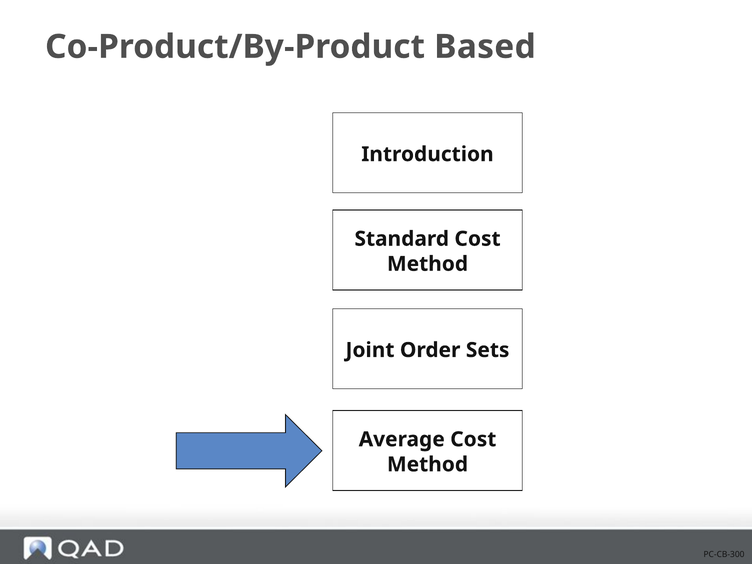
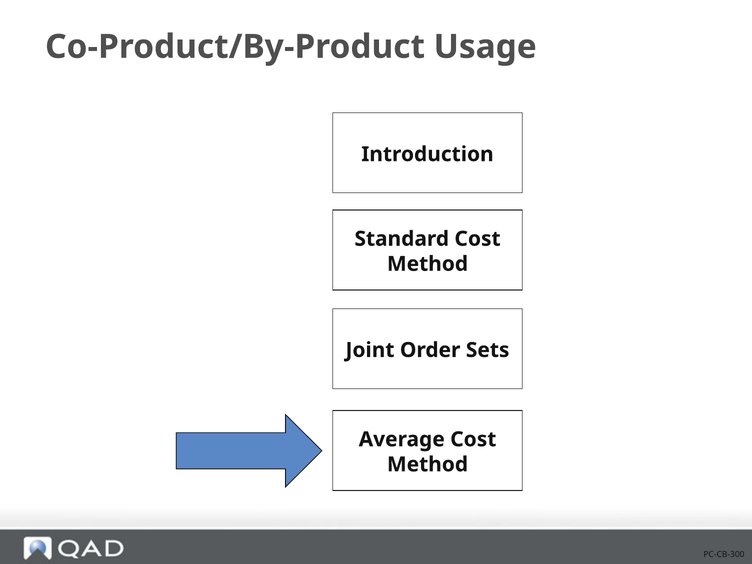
Based: Based -> Usage
